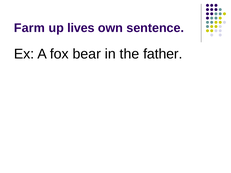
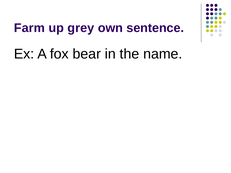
lives: lives -> grey
father: father -> name
